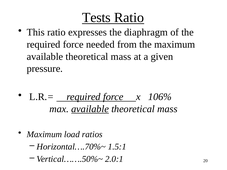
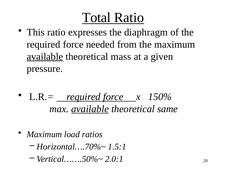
Tests: Tests -> Total
available at (45, 57) underline: none -> present
106%: 106% -> 150%
mass at (167, 109): mass -> same
